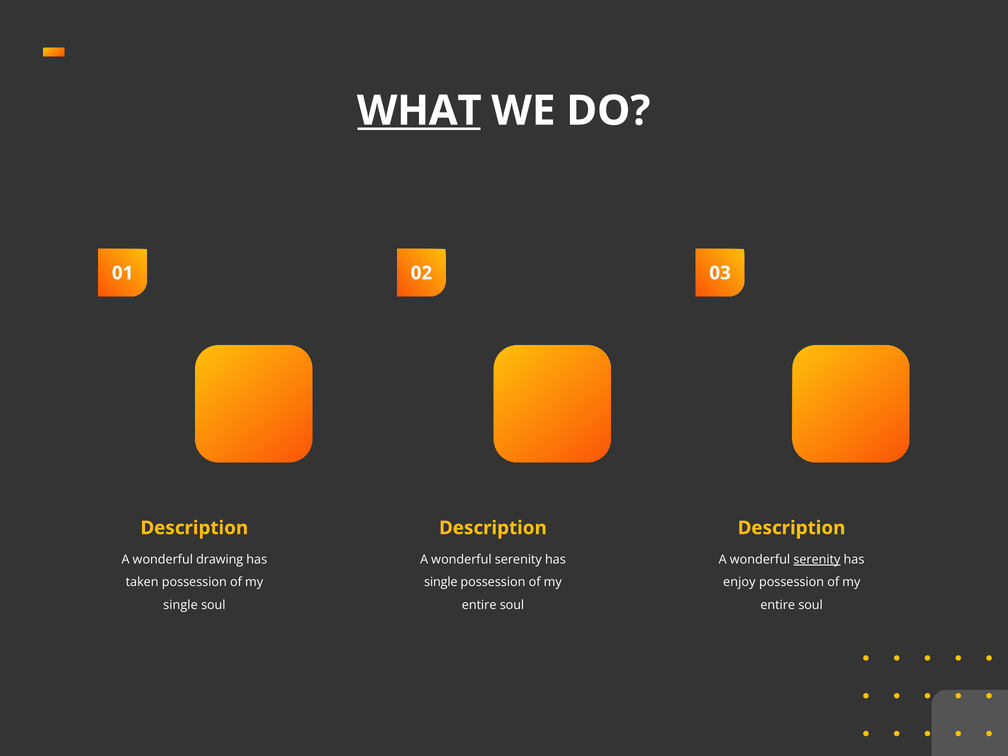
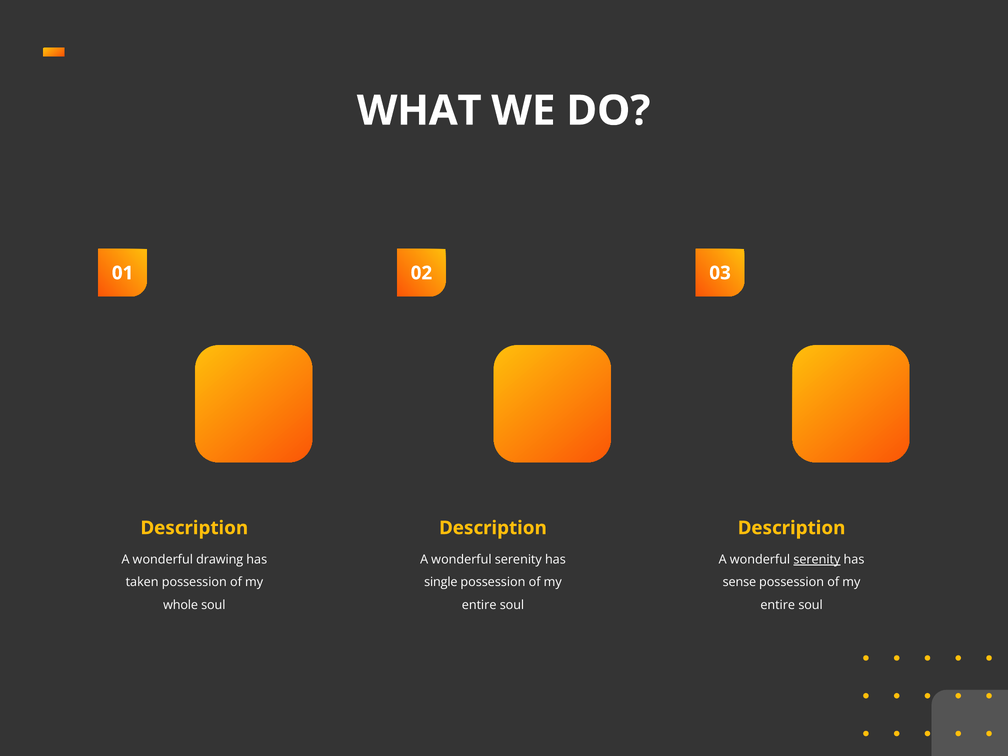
WHAT underline: present -> none
enjoy: enjoy -> sense
single at (180, 605): single -> whole
